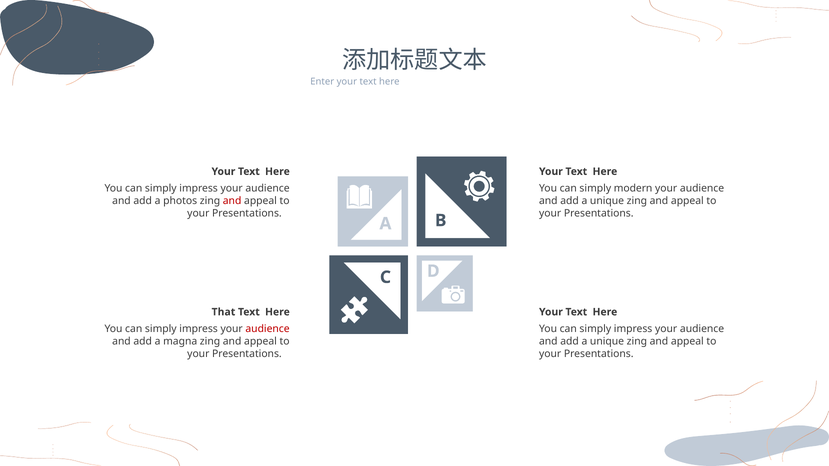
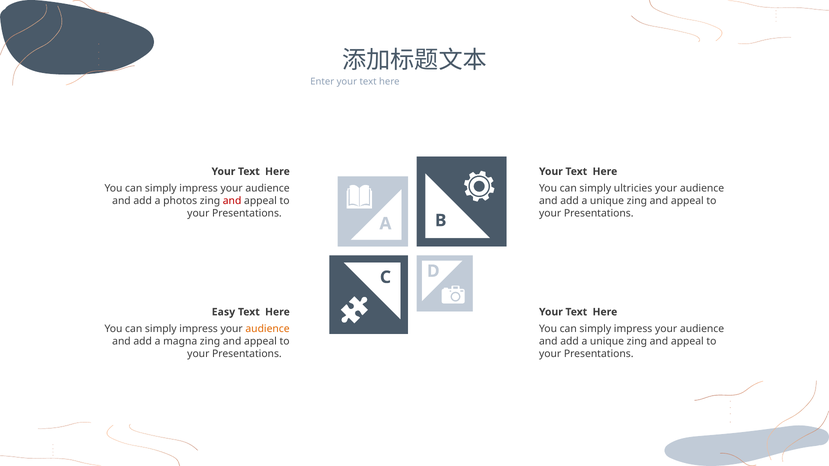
modern: modern -> ultricies
That: That -> Easy
audience at (268, 329) colour: red -> orange
